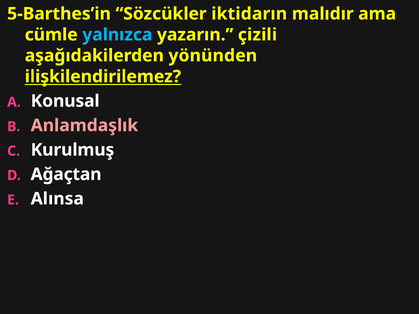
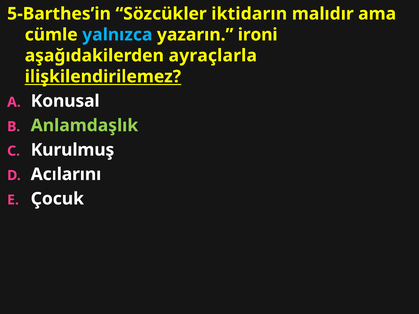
çizili: çizili -> ironi
yönünden: yönünden -> ayraçlarla
Anlamdaşlık colour: pink -> light green
Ağaçtan: Ağaçtan -> Acılarını
Alınsa: Alınsa -> Çocuk
